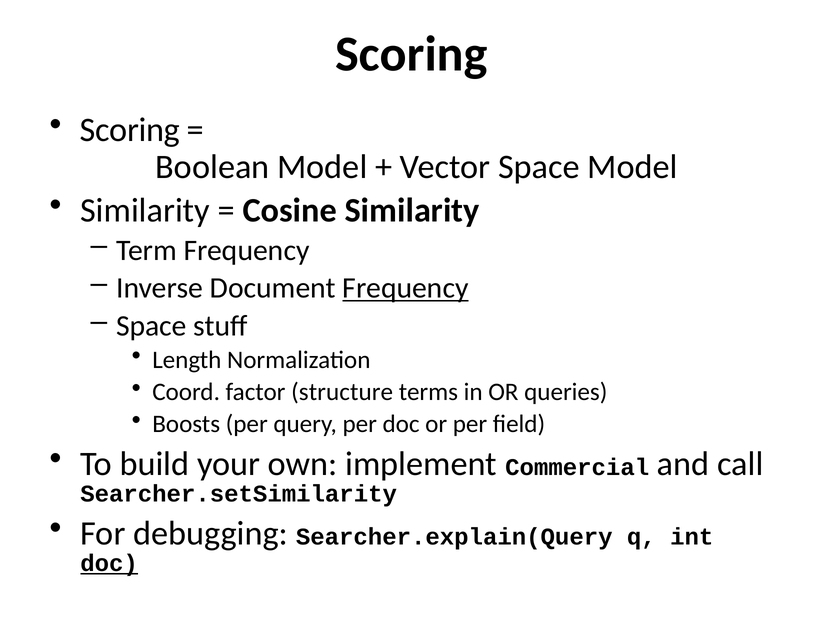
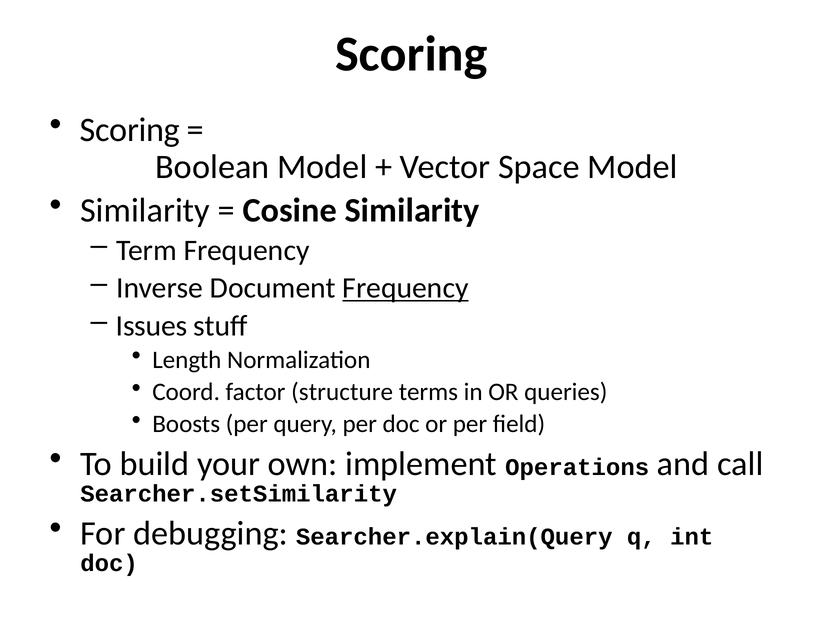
Space at (151, 326): Space -> Issues
Commercial: Commercial -> Operations
doc at (109, 564) underline: present -> none
